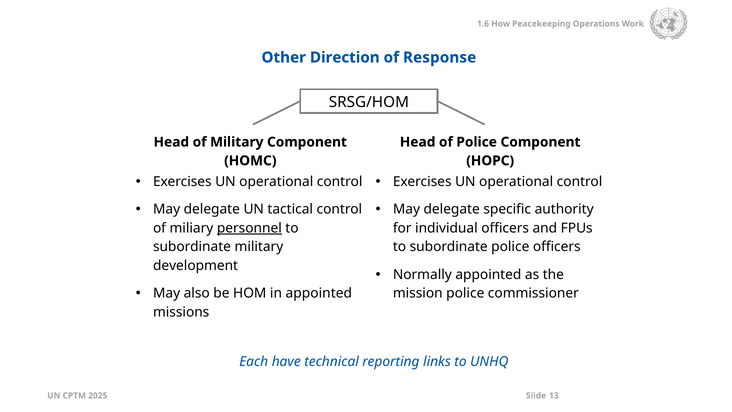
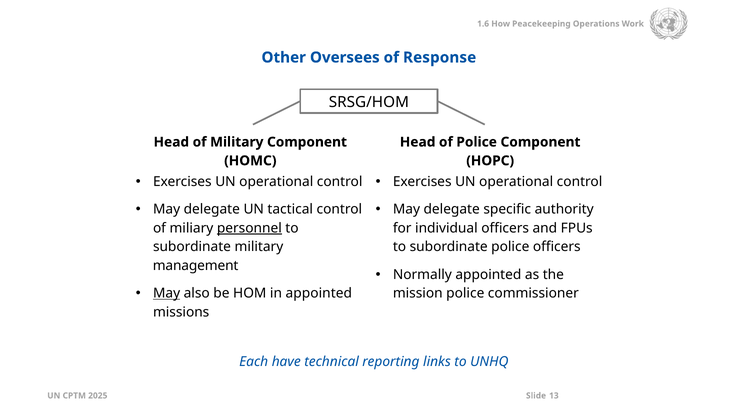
Direction: Direction -> Oversees
development: development -> management
May at (167, 293) underline: none -> present
